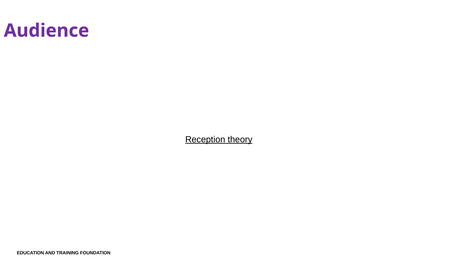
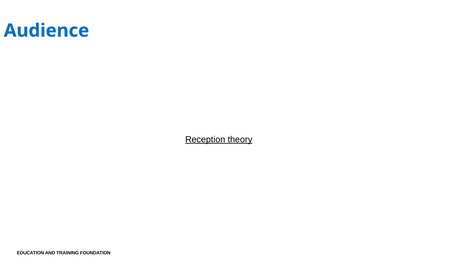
Audience colour: purple -> blue
